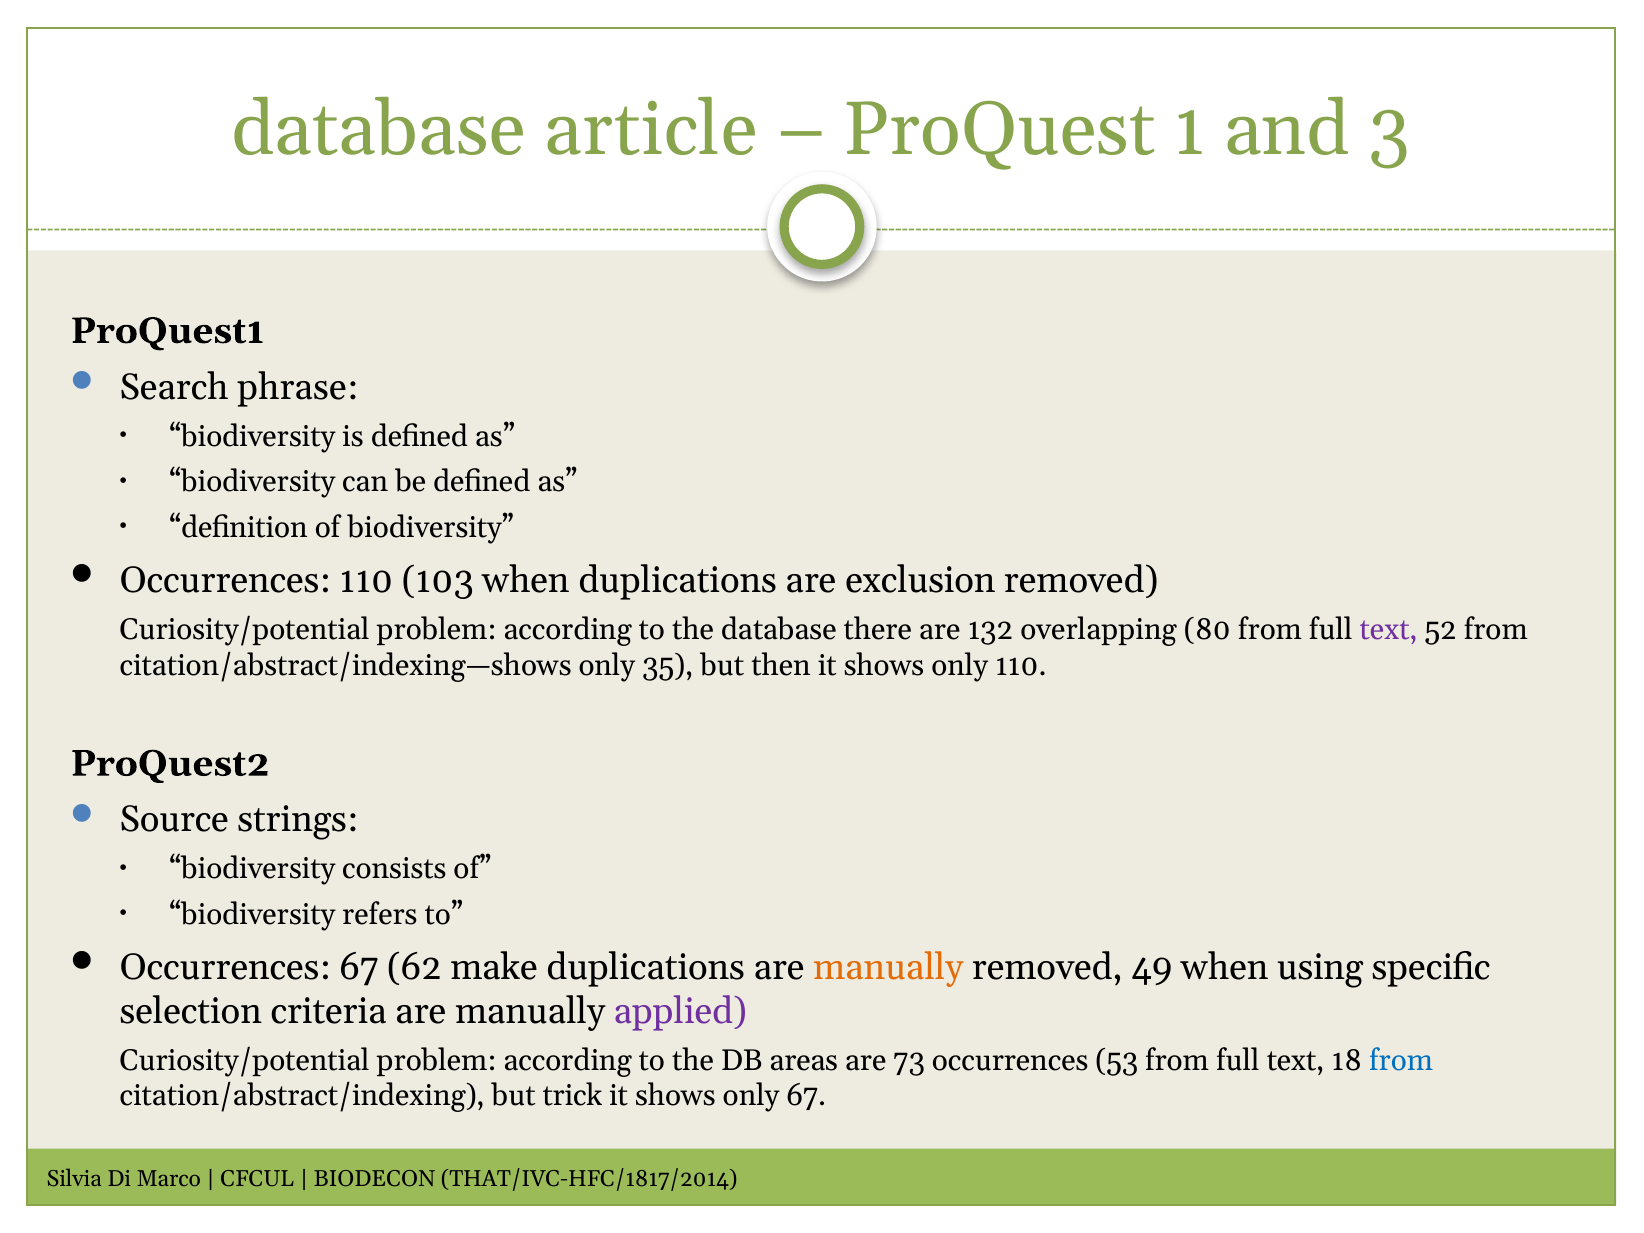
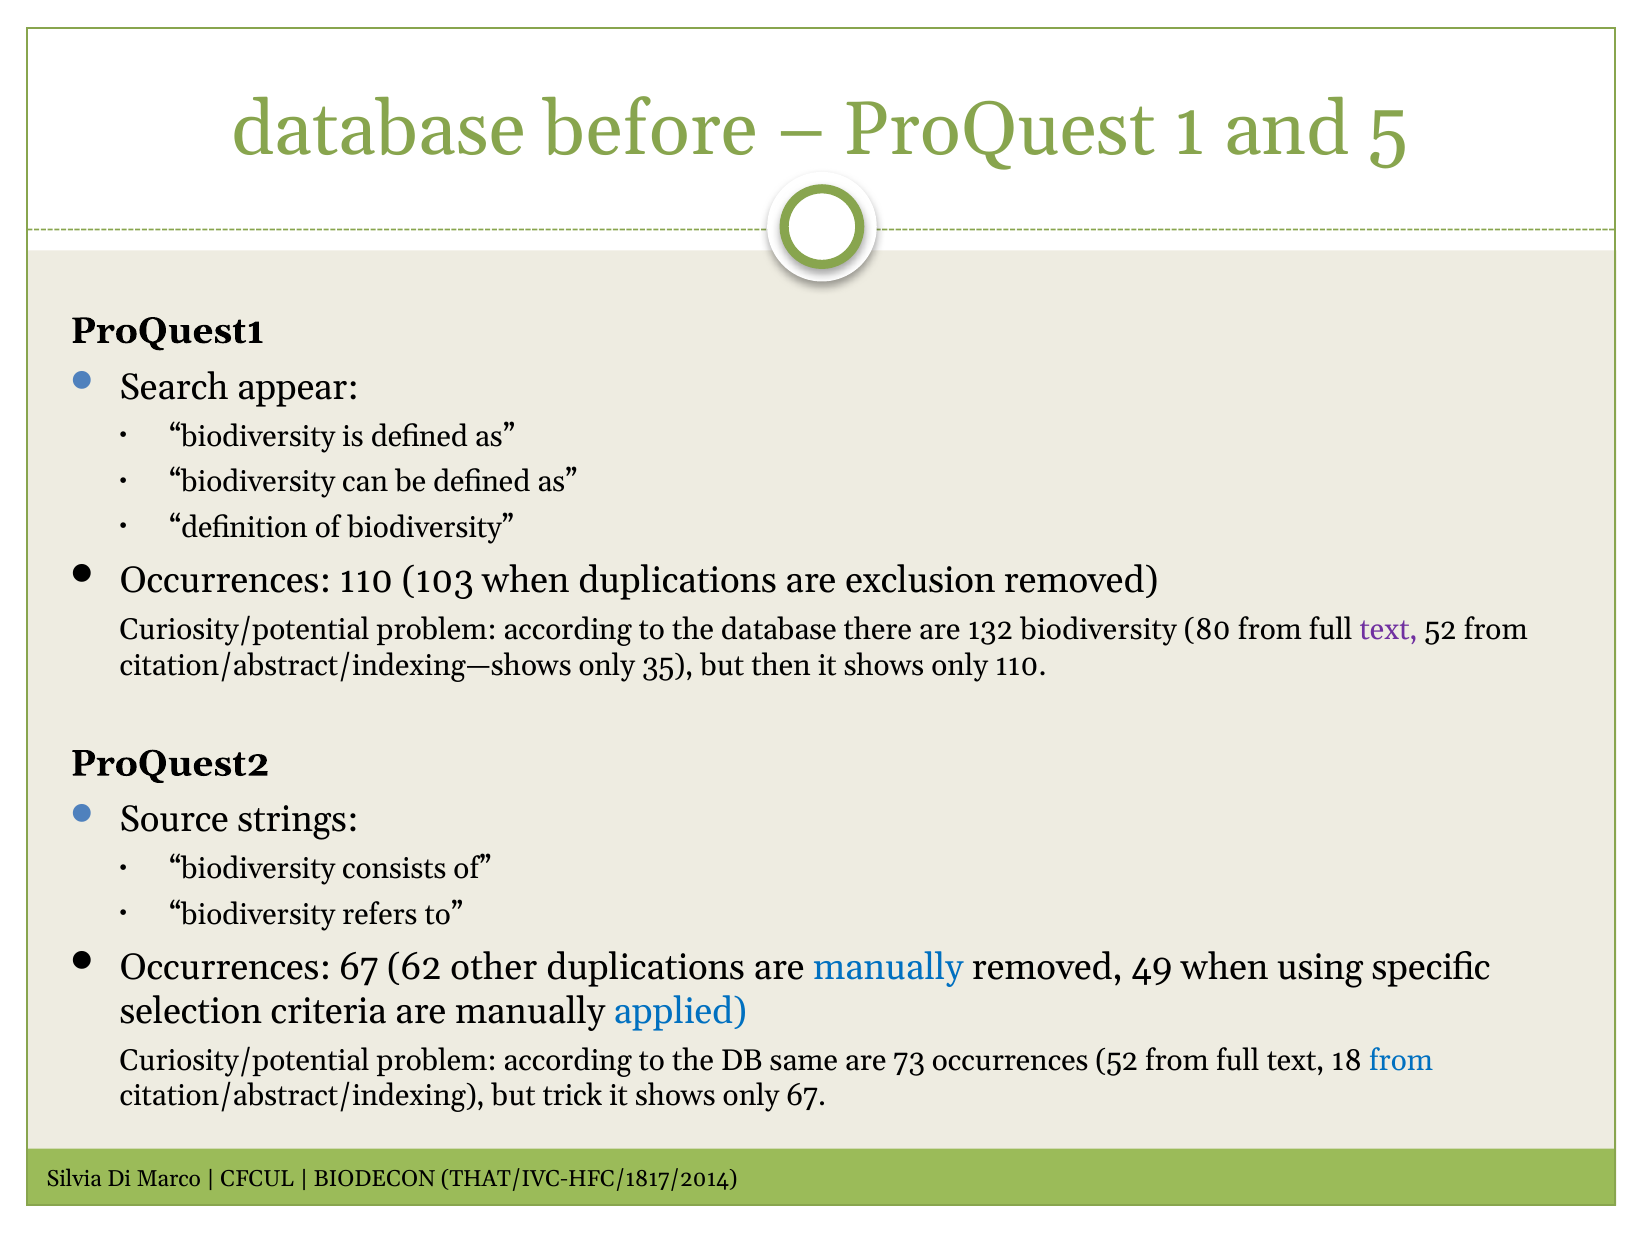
article: article -> before
3: 3 -> 5
phrase: phrase -> appear
132 overlapping: overlapping -> biodiversity
make: make -> other
manually at (888, 967) colour: orange -> blue
applied colour: purple -> blue
areas: areas -> same
occurrences 53: 53 -> 52
